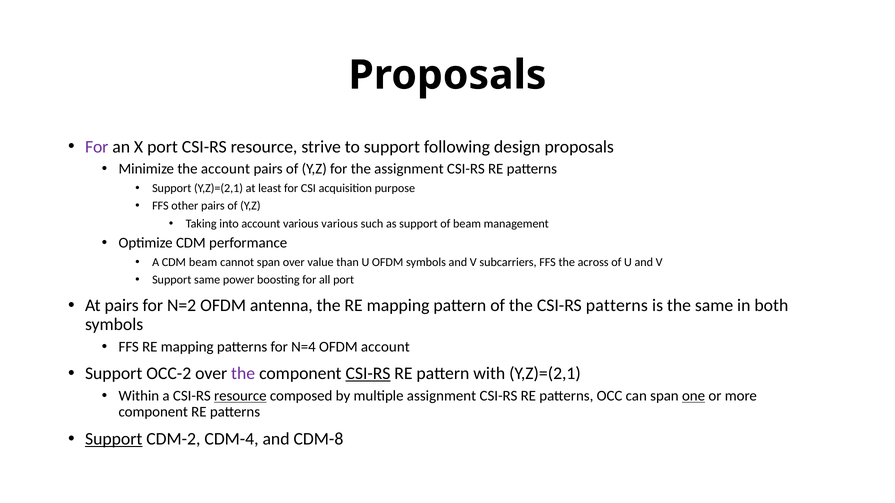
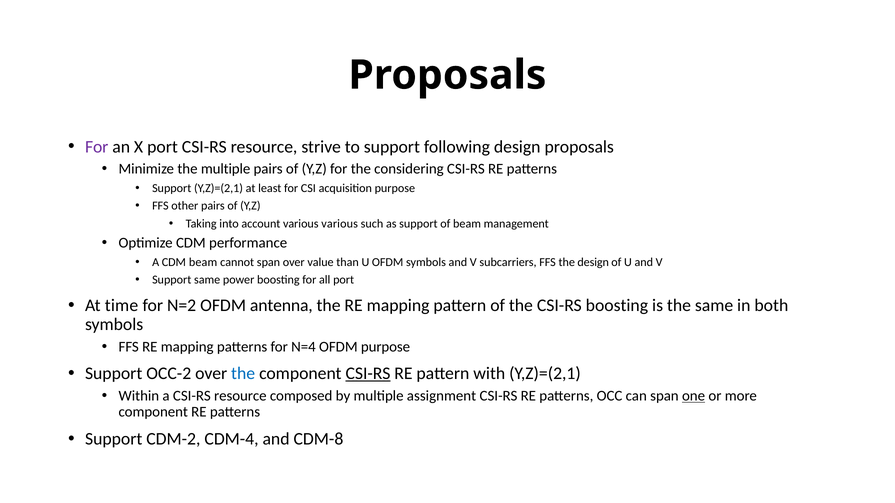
the account: account -> multiple
the assignment: assignment -> considering
the across: across -> design
At pairs: pairs -> time
CSI-RS patterns: patterns -> boosting
OFDM account: account -> purpose
the at (243, 374) colour: purple -> blue
resource at (240, 396) underline: present -> none
Support at (114, 439) underline: present -> none
